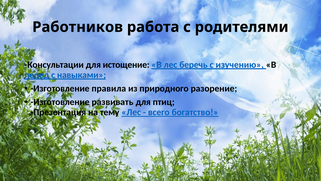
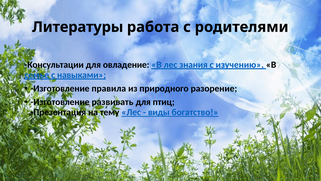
Работников: Работников -> Литературы
истощение: истощение -> овладение
беречь: беречь -> знания
перед: перед -> семье
всего: всего -> виды
